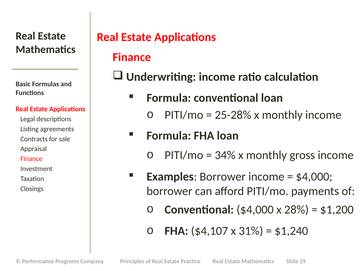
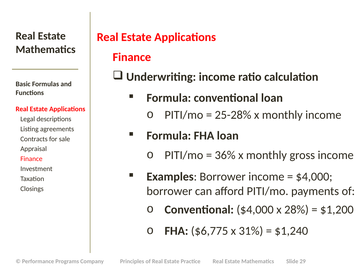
34%: 34% -> 36%
$4,107: $4,107 -> $6,775
